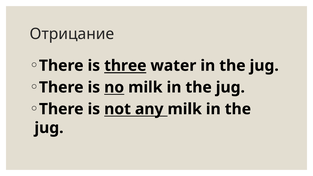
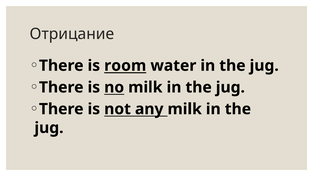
three: three -> room
